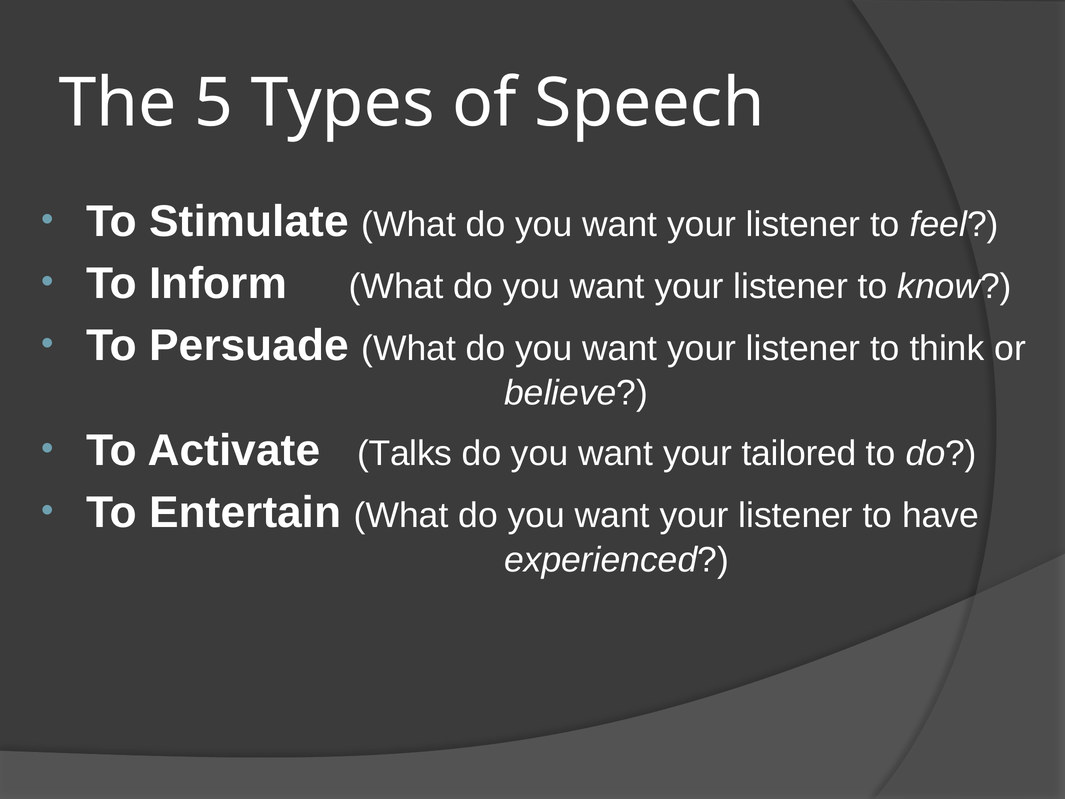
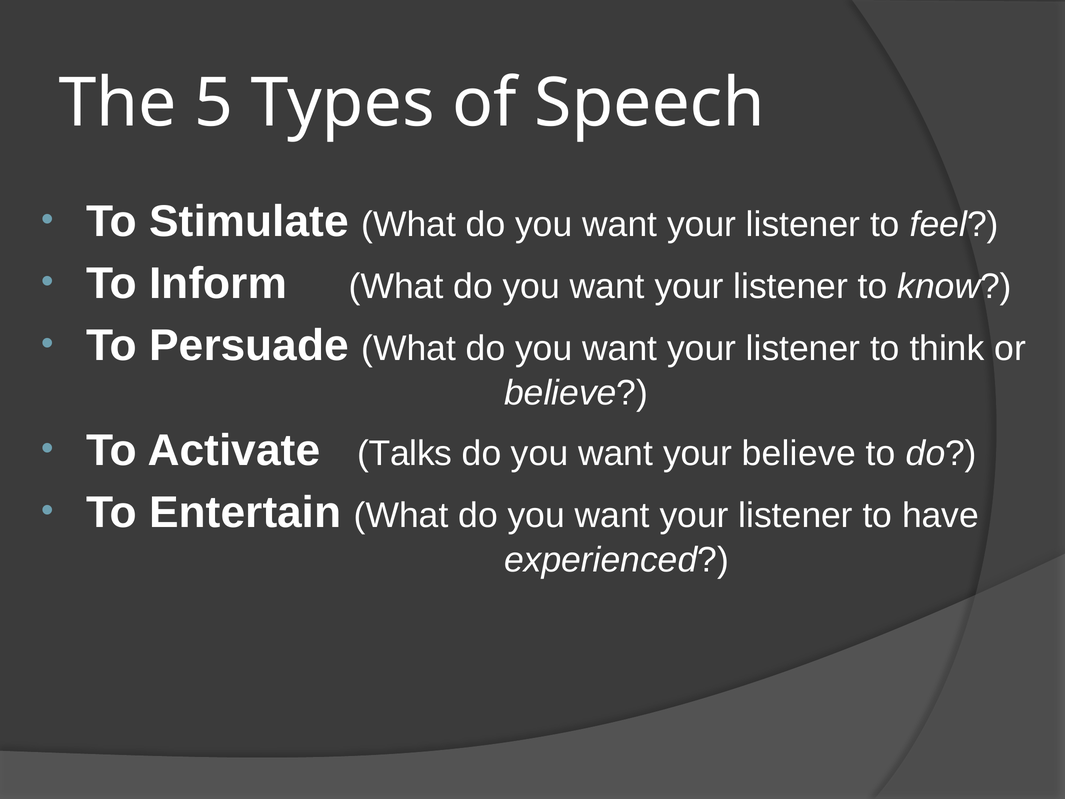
your tailored: tailored -> believe
